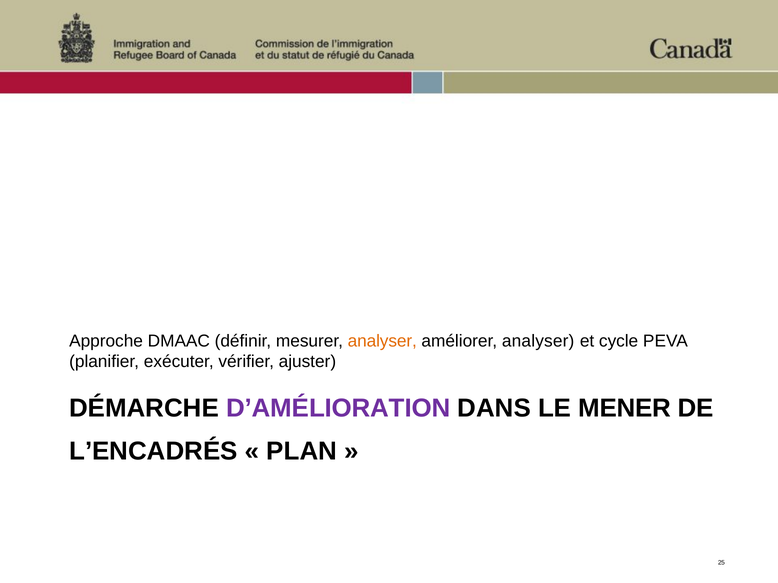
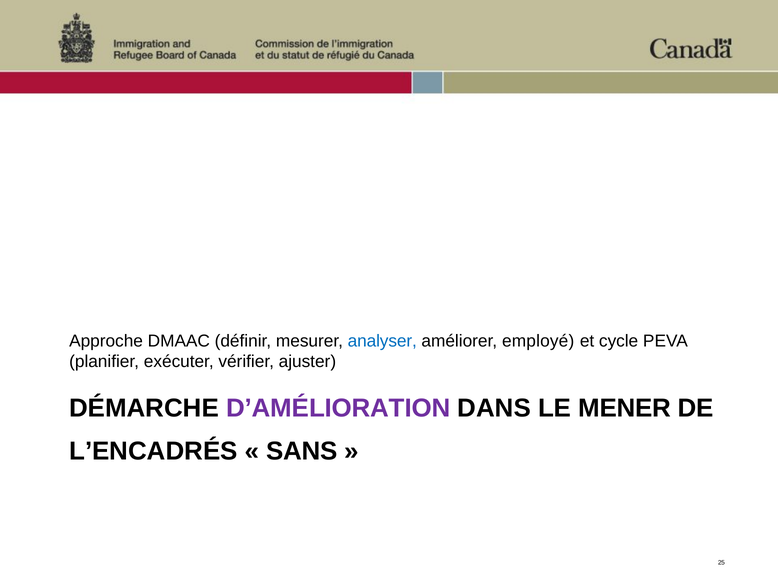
analyser at (382, 341) colour: orange -> blue
améliorer analyser: analyser -> employé
PLAN: PLAN -> SANS
